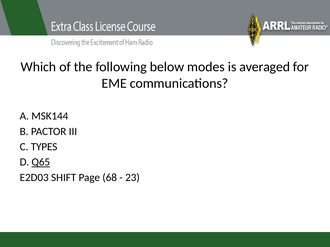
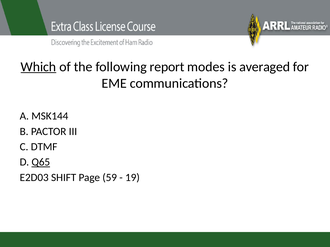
Which underline: none -> present
below: below -> report
TYPES: TYPES -> DTMF
68: 68 -> 59
23: 23 -> 19
